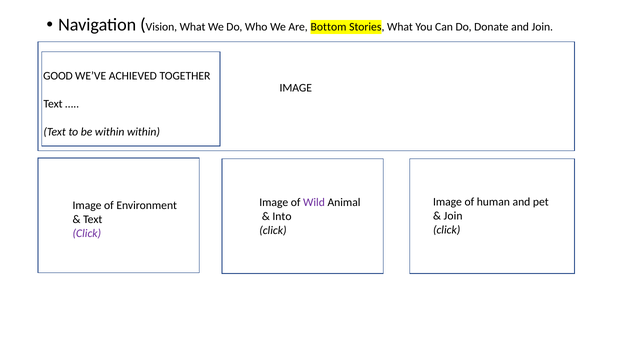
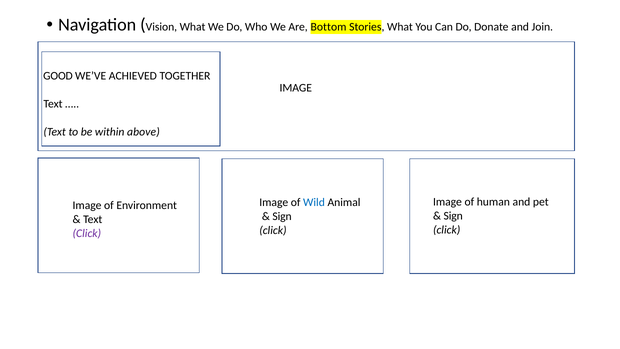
within within: within -> above
Wild colour: purple -> blue
Join at (453, 216): Join -> Sign
Into at (282, 216): Into -> Sign
